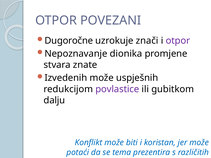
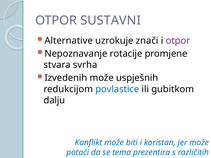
POVEZANI: POVEZANI -> SUSTAVNI
Dugoročne: Dugoročne -> Alternative
dionika: dionika -> rotacije
znate: znate -> svrha
povlastice colour: purple -> blue
